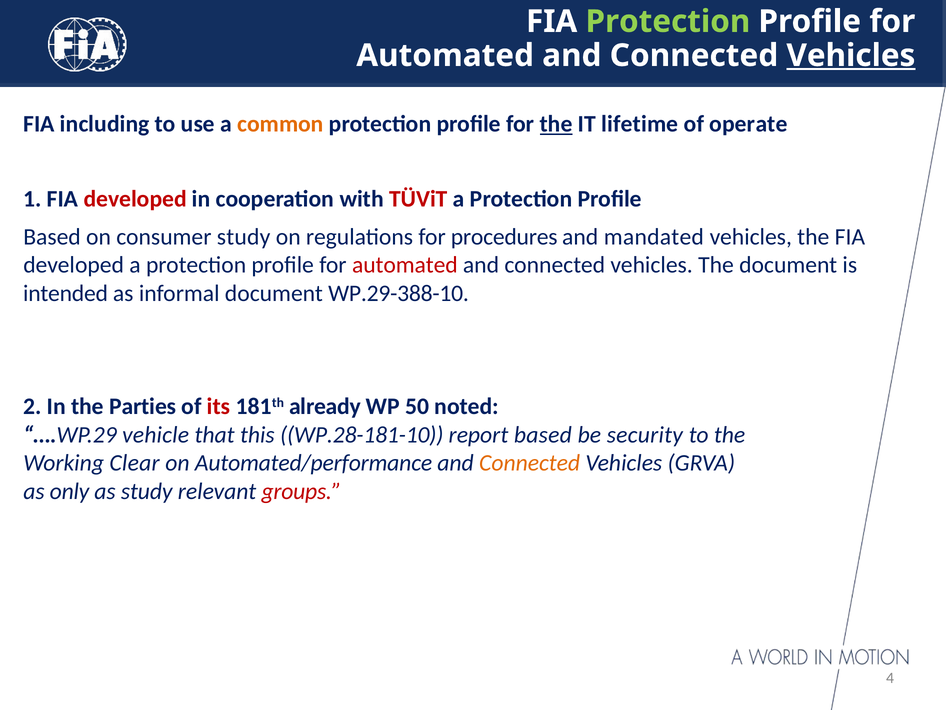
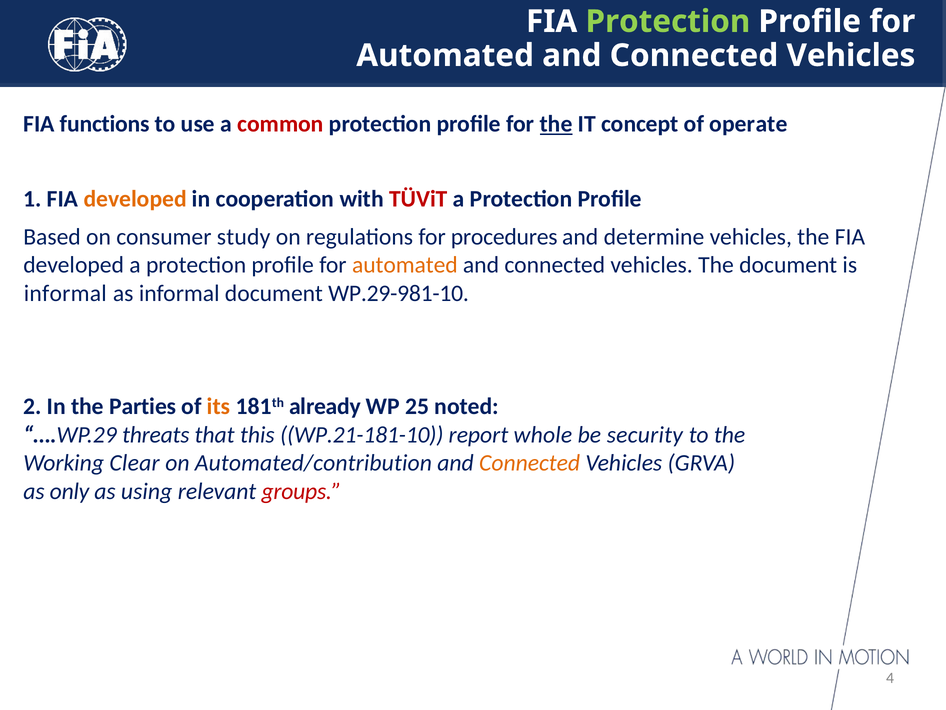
Vehicles at (851, 56) underline: present -> none
including: including -> functions
common colour: orange -> red
lifetime: lifetime -> concept
developed at (135, 199) colour: red -> orange
mandated: mandated -> determine
automated at (405, 265) colour: red -> orange
intended at (66, 293): intended -> informal
WP.29-388-10: WP.29-388-10 -> WP.29-981-10
its colour: red -> orange
50: 50 -> 25
vehicle: vehicle -> threats
WP.28-181-10: WP.28-181-10 -> WP.21-181-10
report based: based -> whole
Automated/performance: Automated/performance -> Automated/contribution
as study: study -> using
